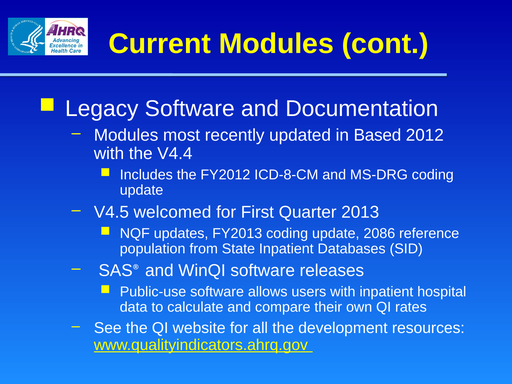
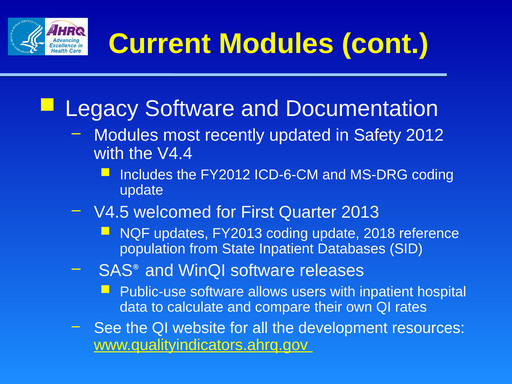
Based: Based -> Safety
ICD-8-CM: ICD-8-CM -> ICD-6-CM
2086: 2086 -> 2018
